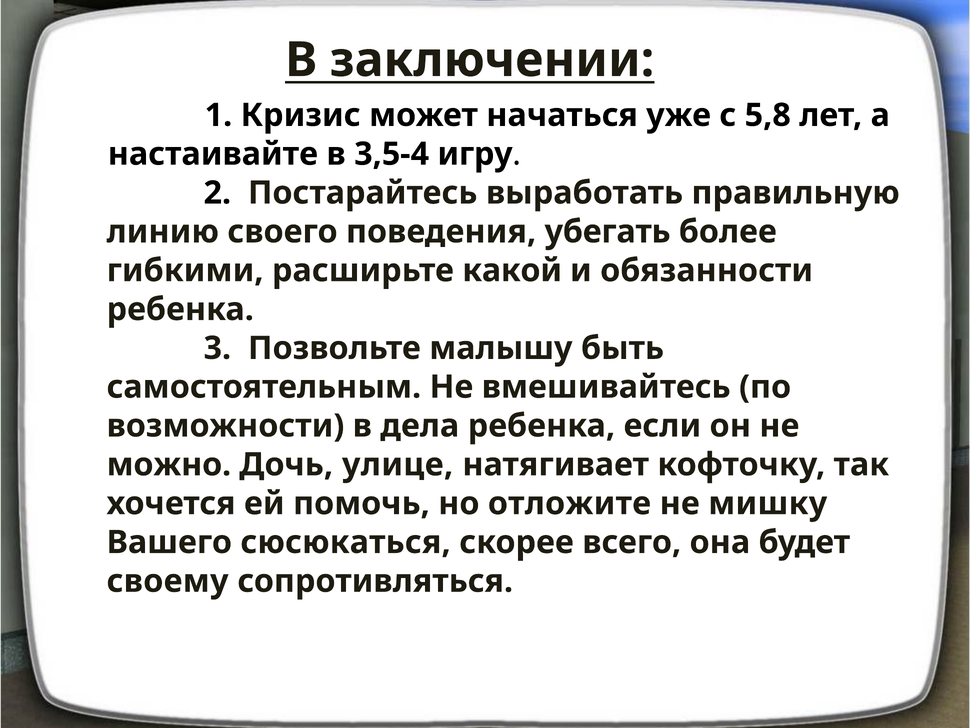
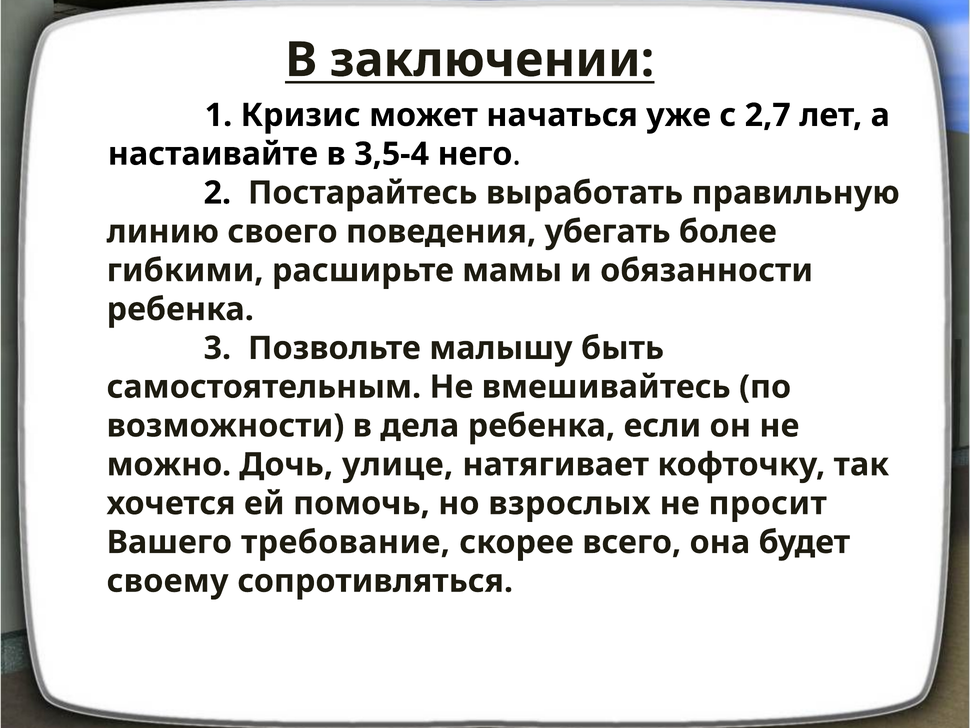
5,8: 5,8 -> 2,7
игру: игру -> него
какой: какой -> мамы
отложите: отложите -> взрослых
мишку: мишку -> просит
сюсюкаться: сюсюкаться -> требование
